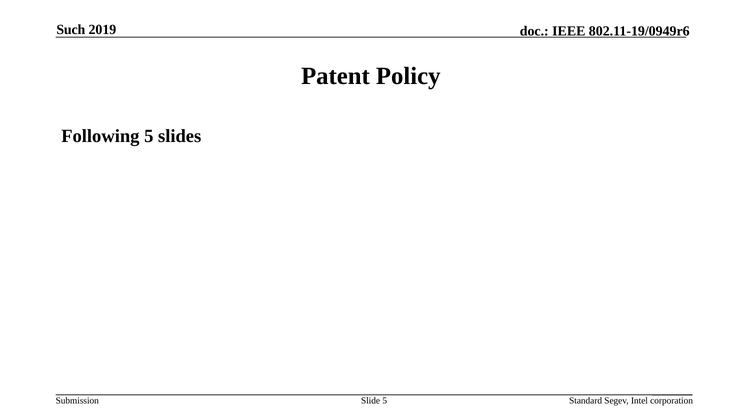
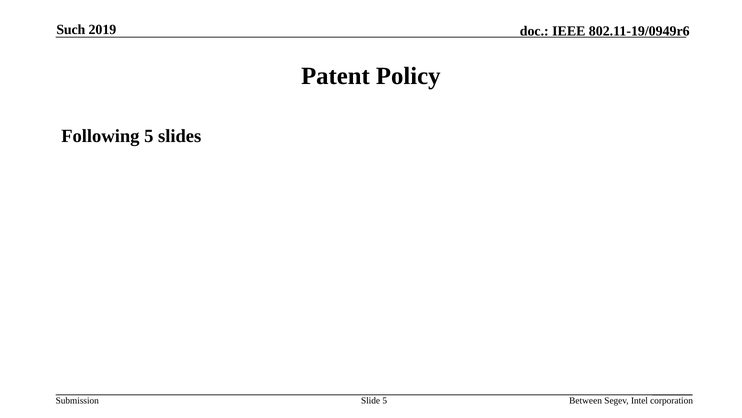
Standard: Standard -> Between
